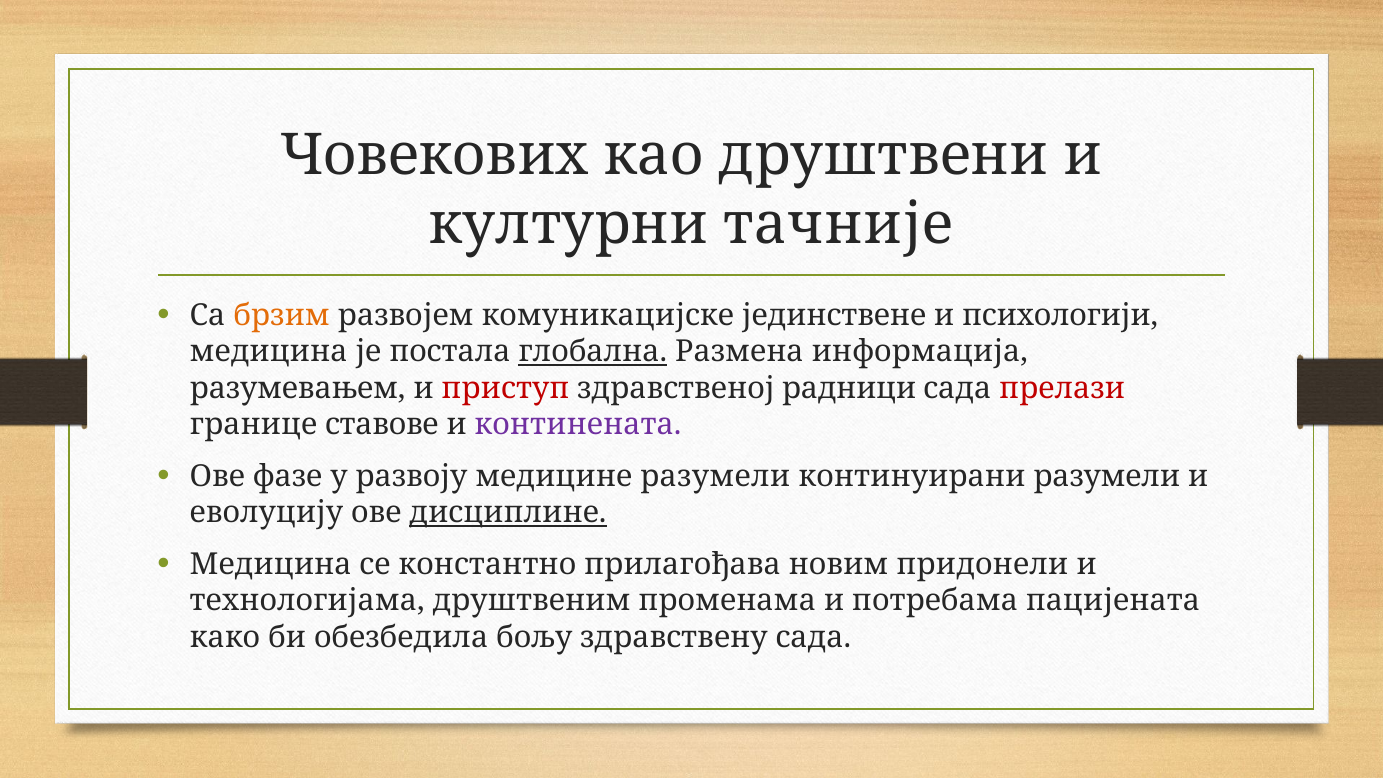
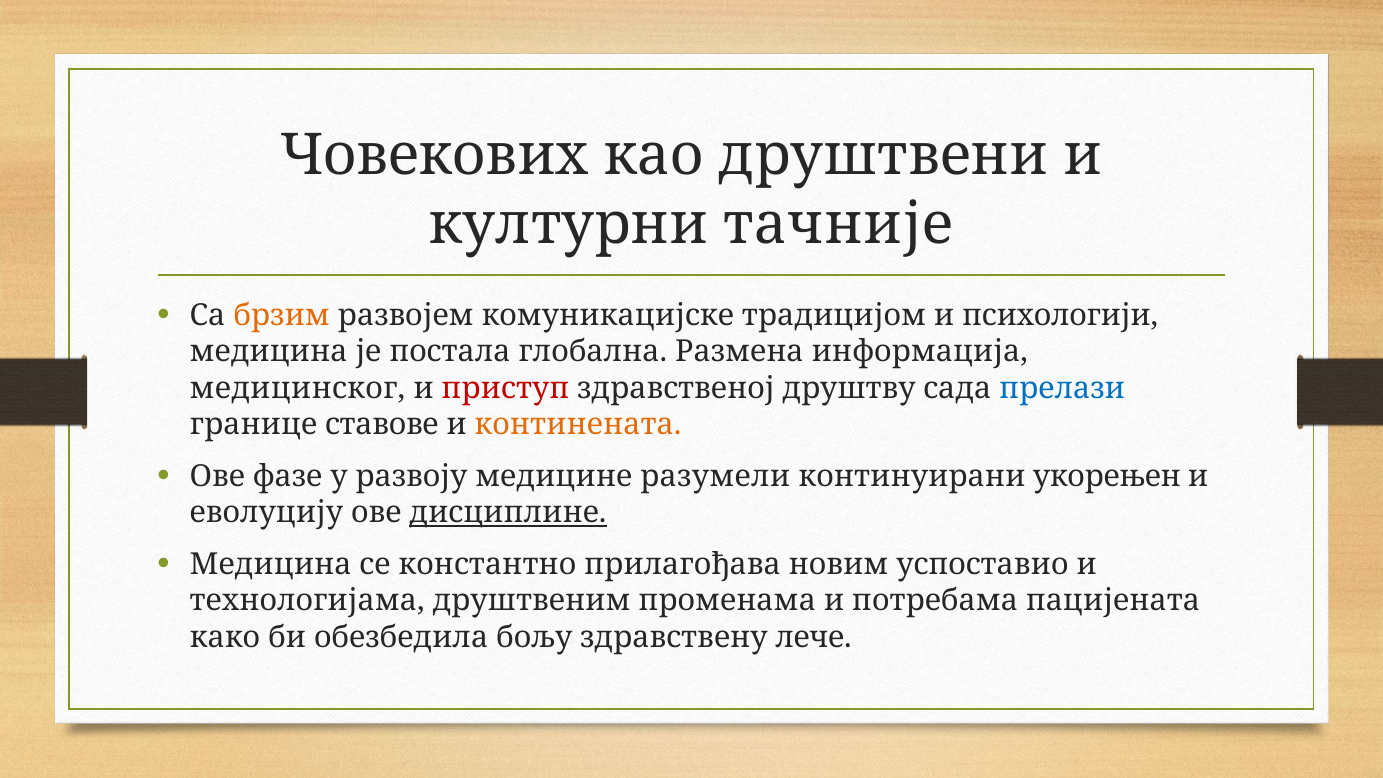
јединствене: јединствене -> традицијом
глобална underline: present -> none
разумевањем: разумевањем -> медицинског
радници: радници -> друштву
прелази colour: red -> blue
континената colour: purple -> orange
континуирани разумели: разумели -> укорењен
придонели: придонели -> успоставио
здравствену сада: сада -> лече
